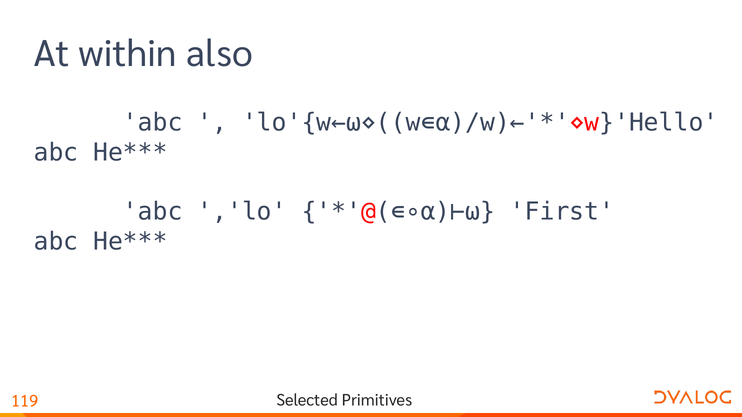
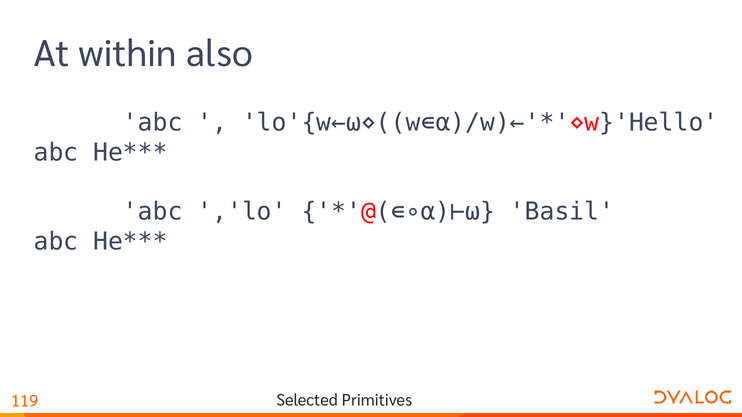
First: First -> Basil
